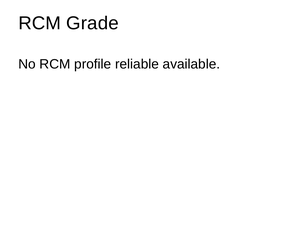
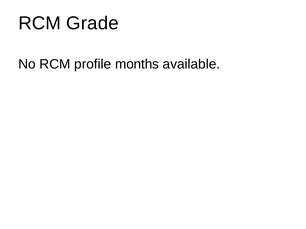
reliable: reliable -> months
